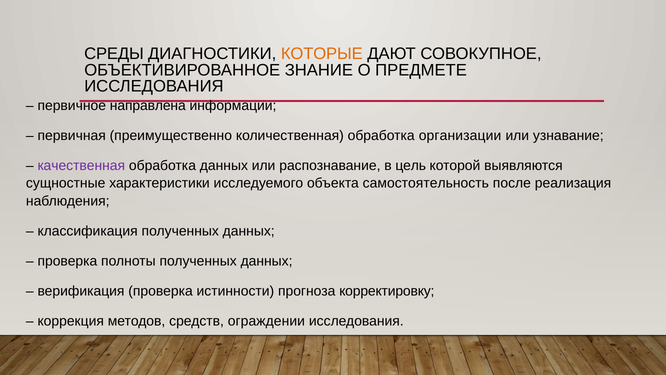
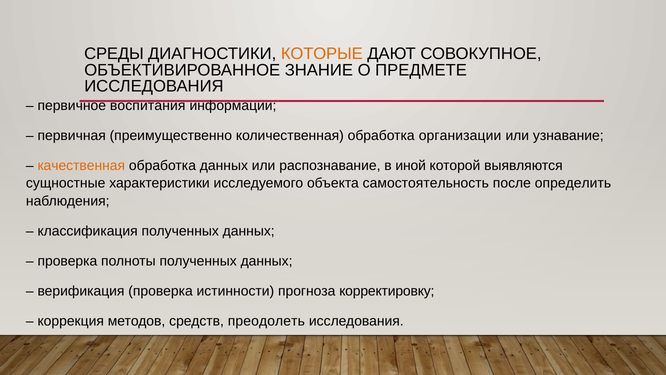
направлена: направлена -> воспитания
качественная colour: purple -> orange
цель: цель -> иной
реализация: реализация -> определить
ограждении: ограждении -> преодолеть
